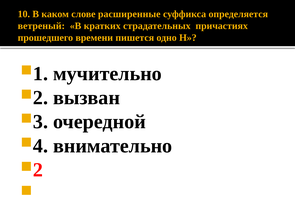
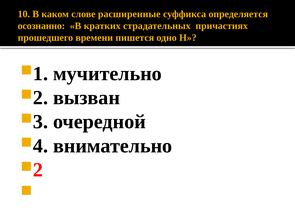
ветреный: ветреный -> осознанно
